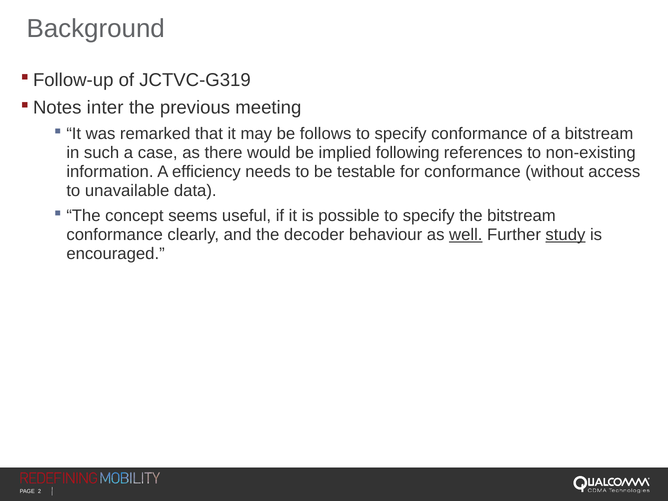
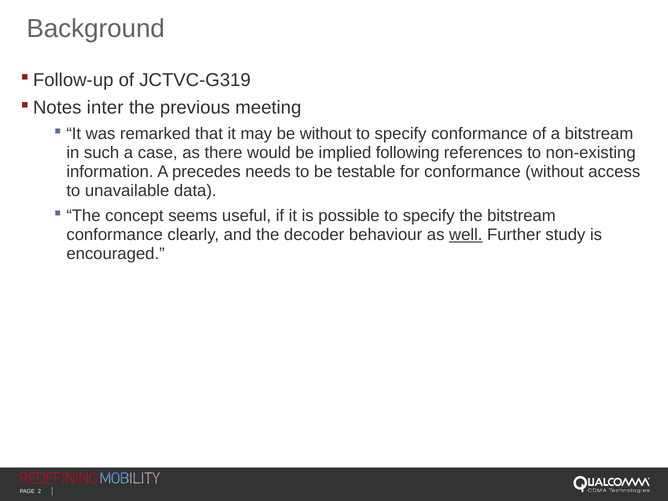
be follows: follows -> without
efficiency: efficiency -> precedes
study underline: present -> none
